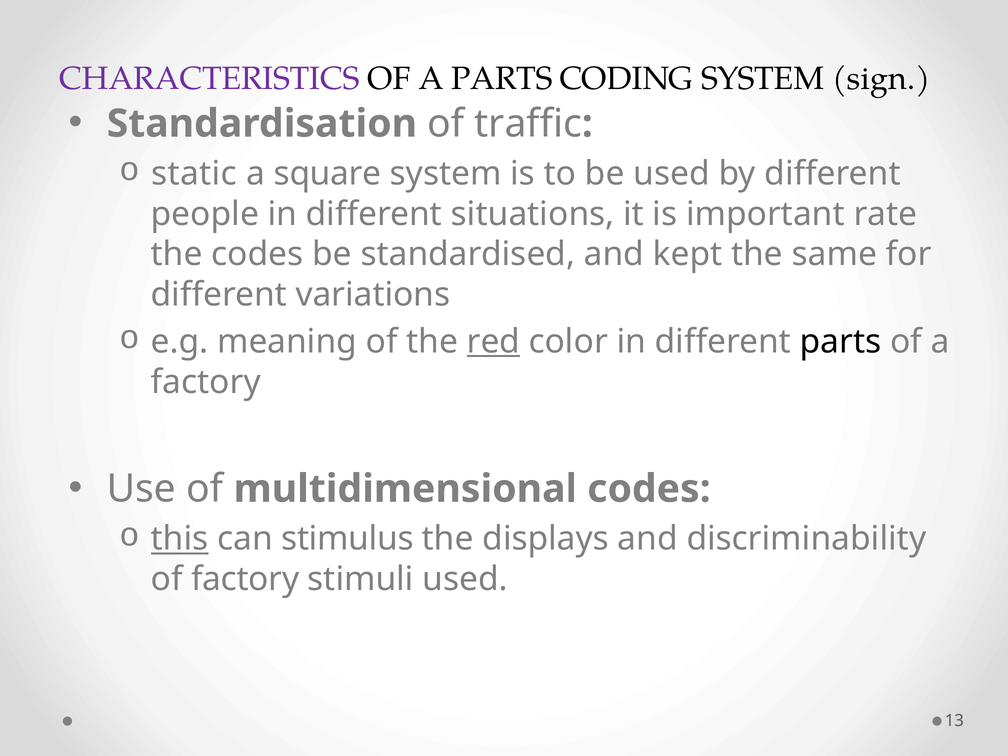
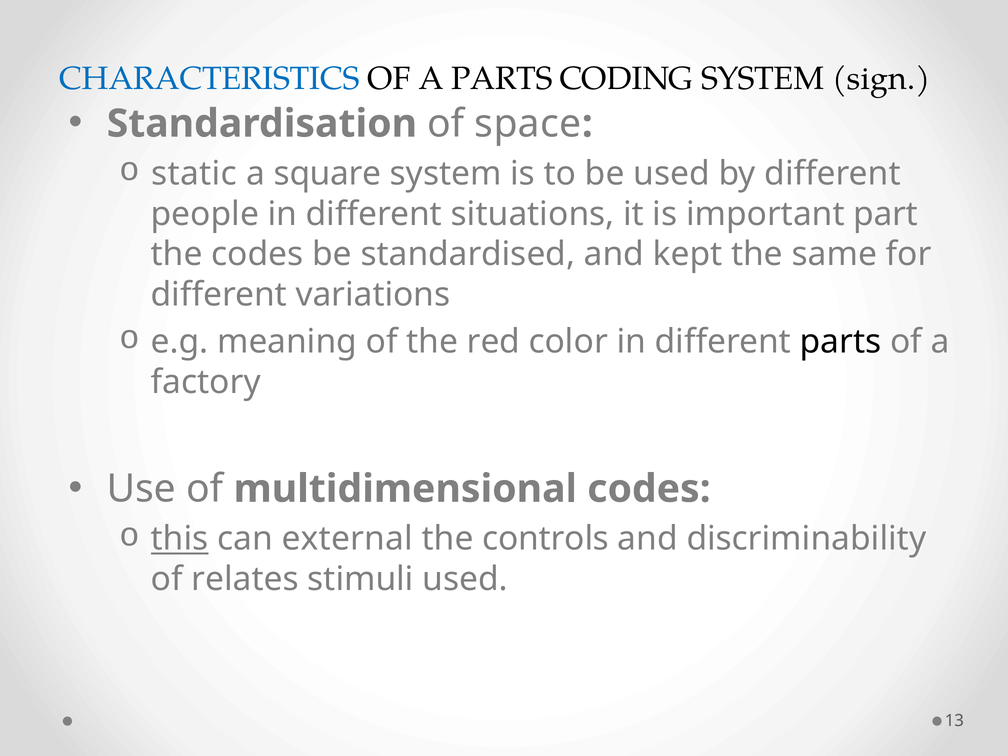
CHARACTERISTICS colour: purple -> blue
traffic: traffic -> space
rate: rate -> part
red underline: present -> none
stimulus: stimulus -> external
displays: displays -> controls
of factory: factory -> relates
